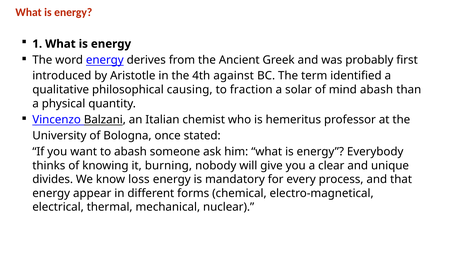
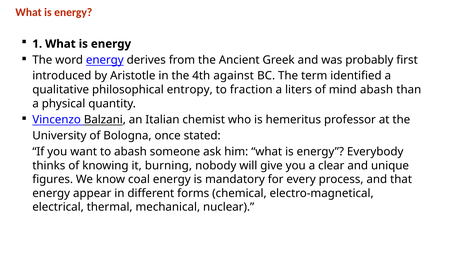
causing: causing -> entropy
solar: solar -> liters
divides: divides -> figures
loss: loss -> coal
